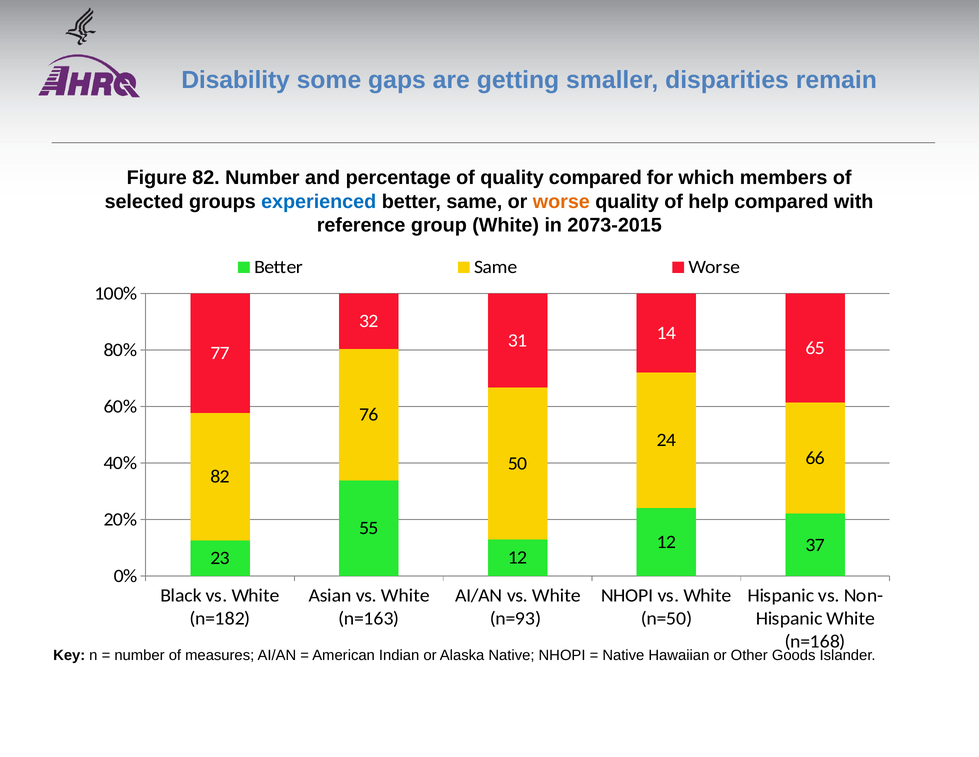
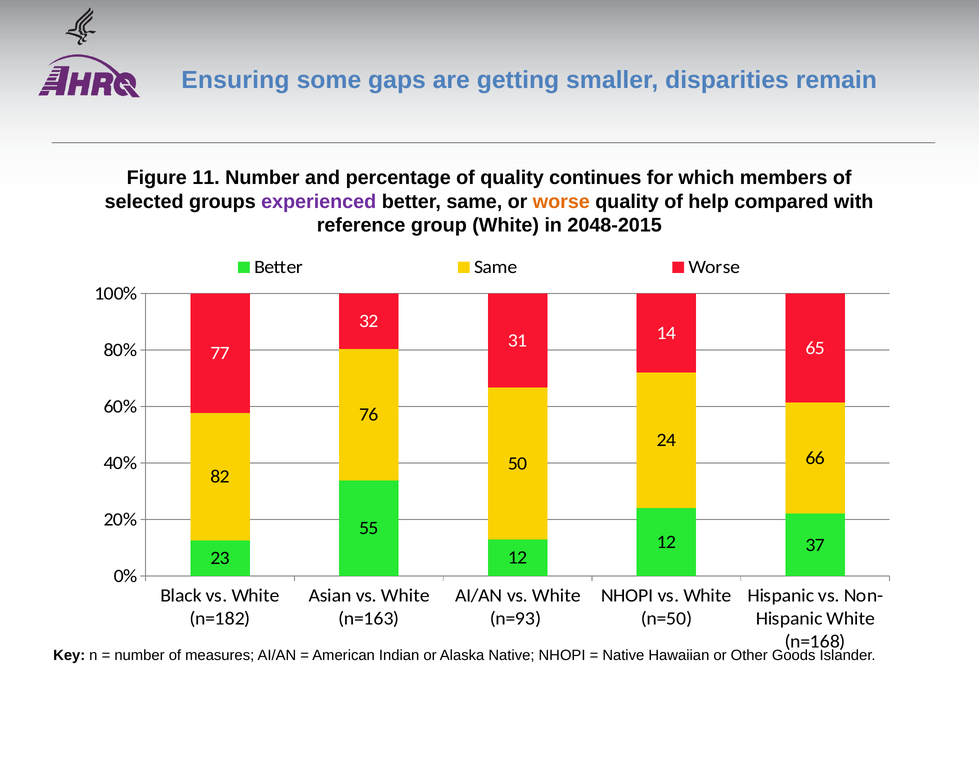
Disability: Disability -> Ensuring
Figure 82: 82 -> 11
quality compared: compared -> continues
experienced colour: blue -> purple
2073-2015: 2073-2015 -> 2048-2015
